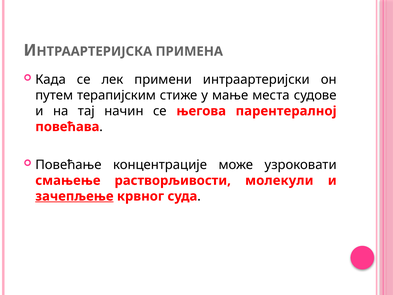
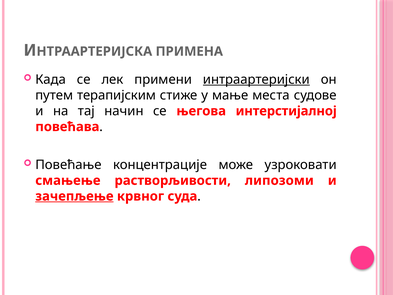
интраартеријски underline: none -> present
парентералној: парентералној -> интерстијалној
молекули: молекули -> липозоми
